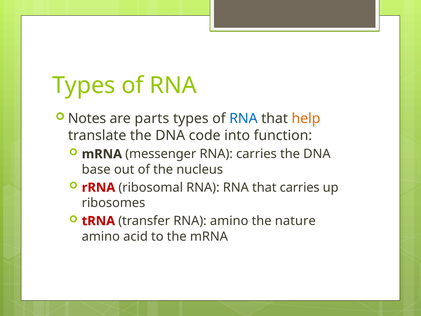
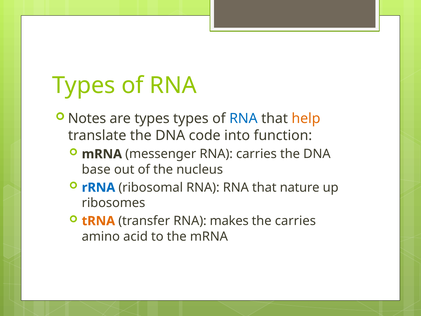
are parts: parts -> types
rRNA colour: red -> blue
that carries: carries -> nature
tRNA colour: red -> orange
RNA amino: amino -> makes
the nature: nature -> carries
